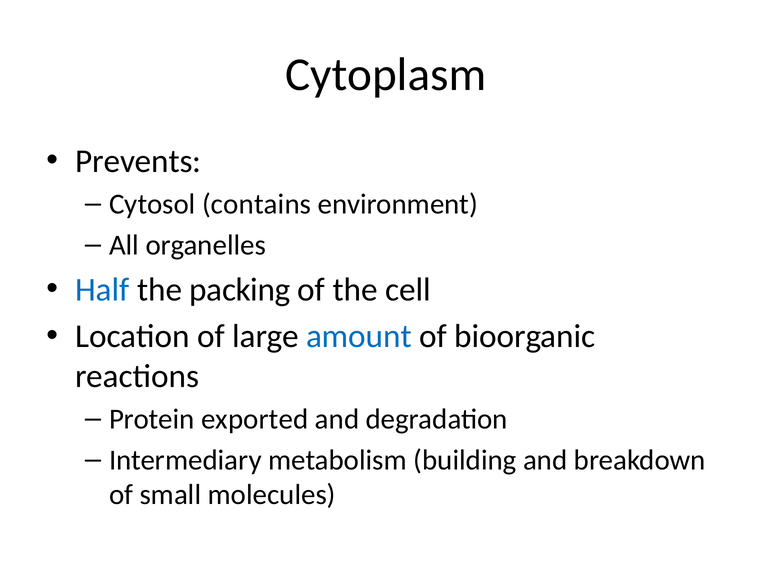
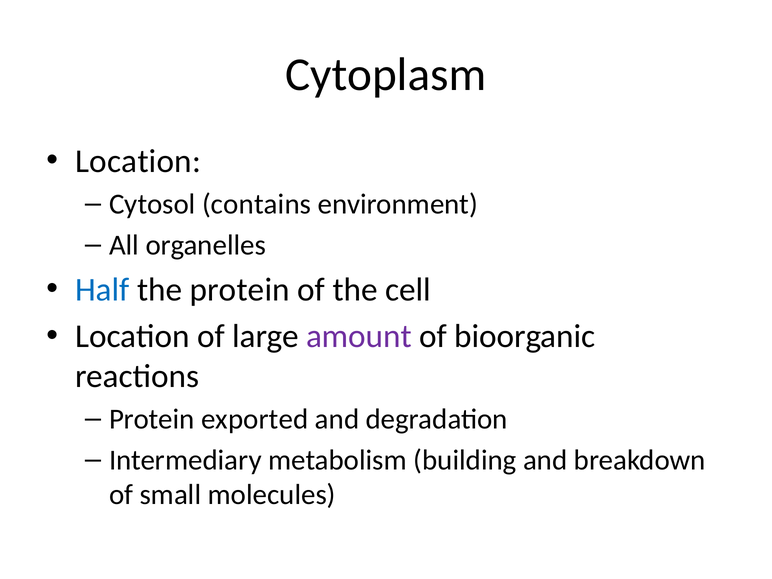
Prevents at (138, 161): Prevents -> Location
the packing: packing -> protein
amount colour: blue -> purple
